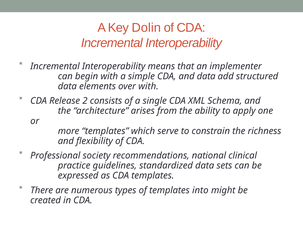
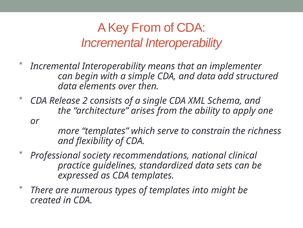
Key Dolin: Dolin -> From
over with: with -> then
